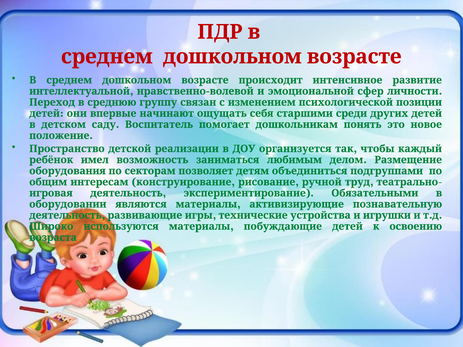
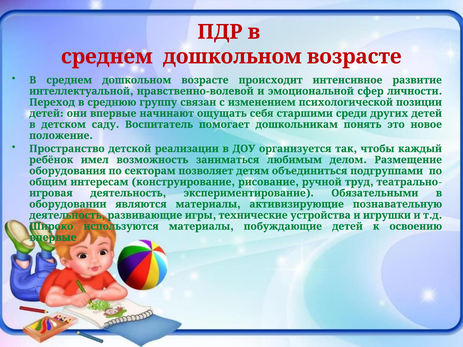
возраста at (53, 238): возраста -> впервые
